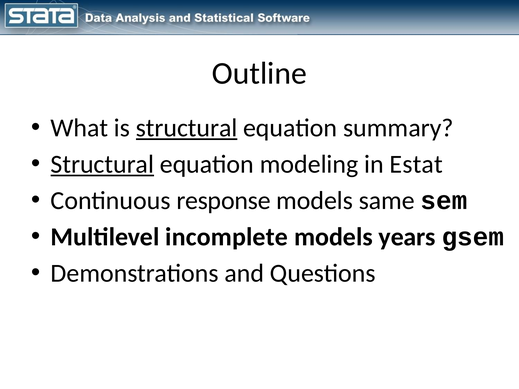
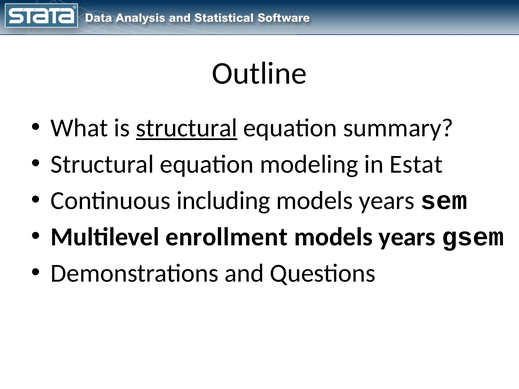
Structural at (102, 164) underline: present -> none
response: response -> including
same at (387, 201): same -> years
incomplete: incomplete -> enrollment
